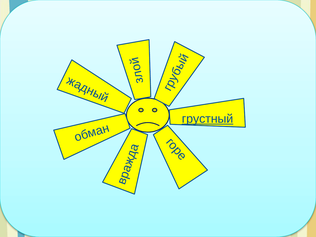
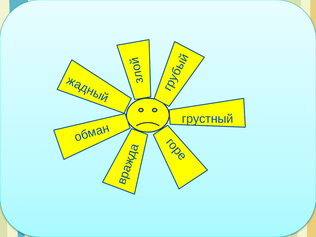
грустный underline: present -> none
